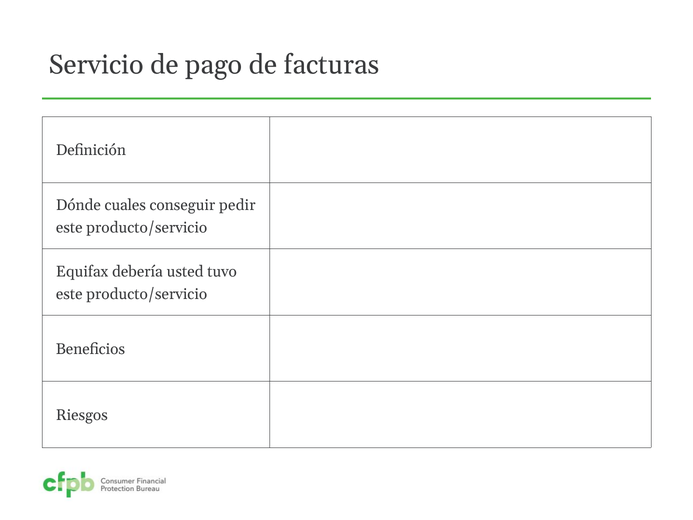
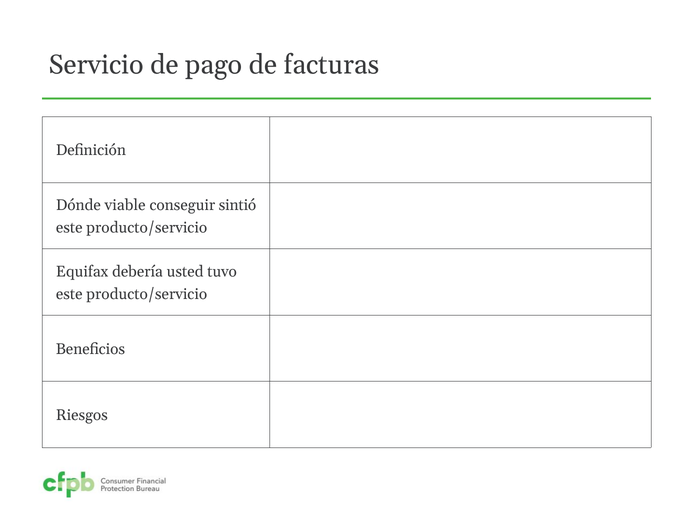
cuales: cuales -> viable
pedir: pedir -> sintió
